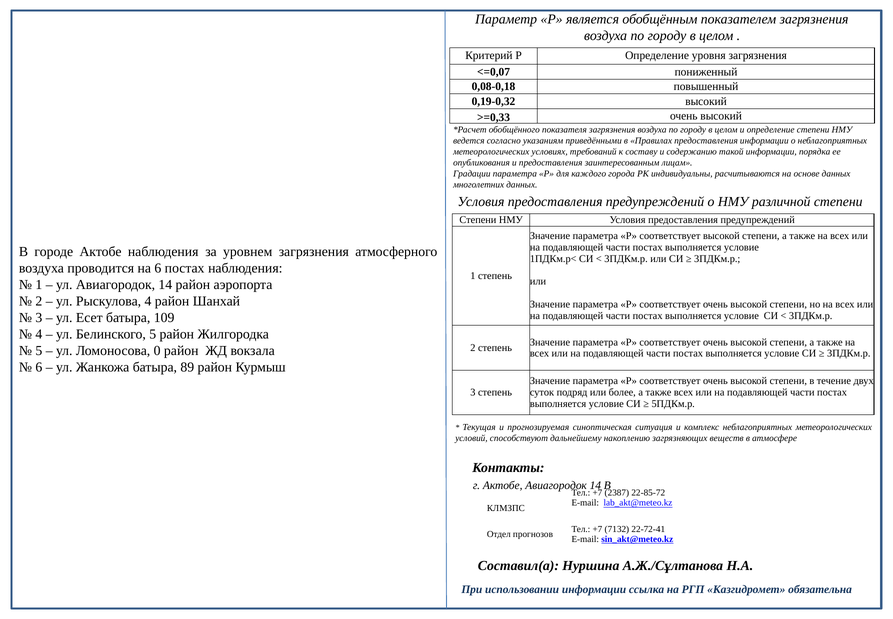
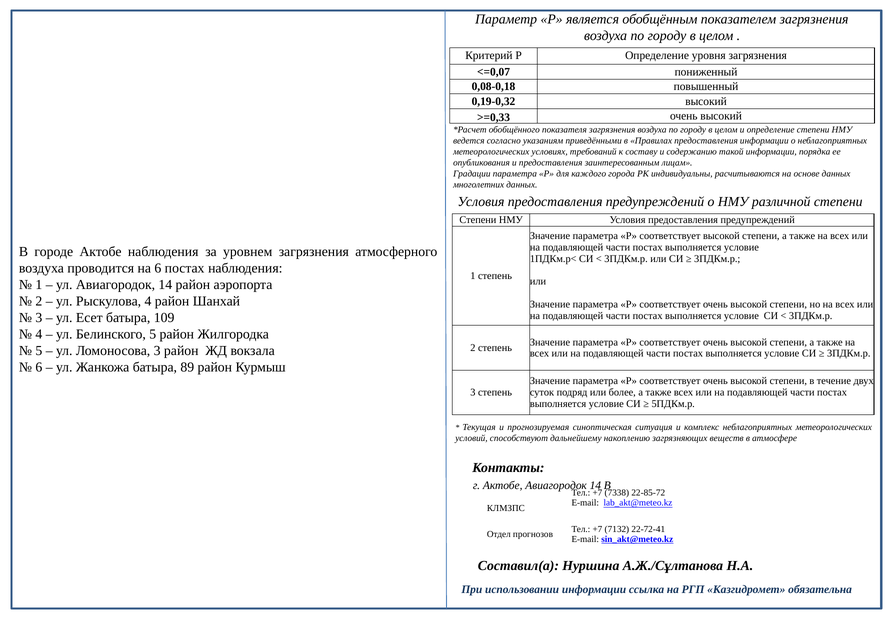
Ломоносова 0: 0 -> 3
2387: 2387 -> 7338
